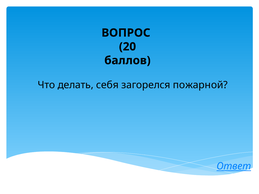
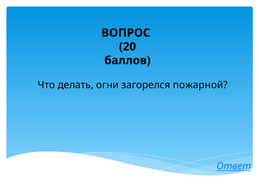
себя: себя -> огни
